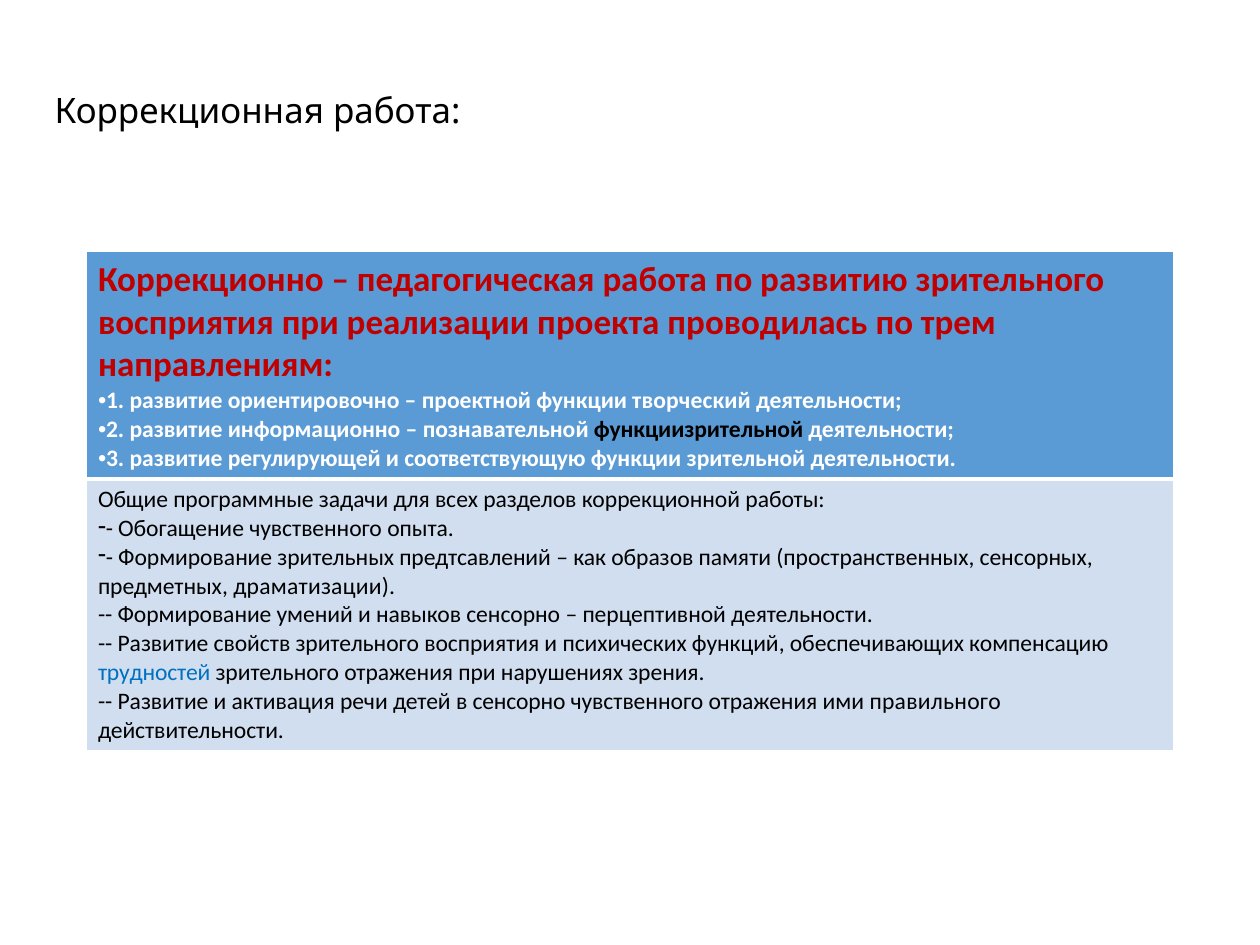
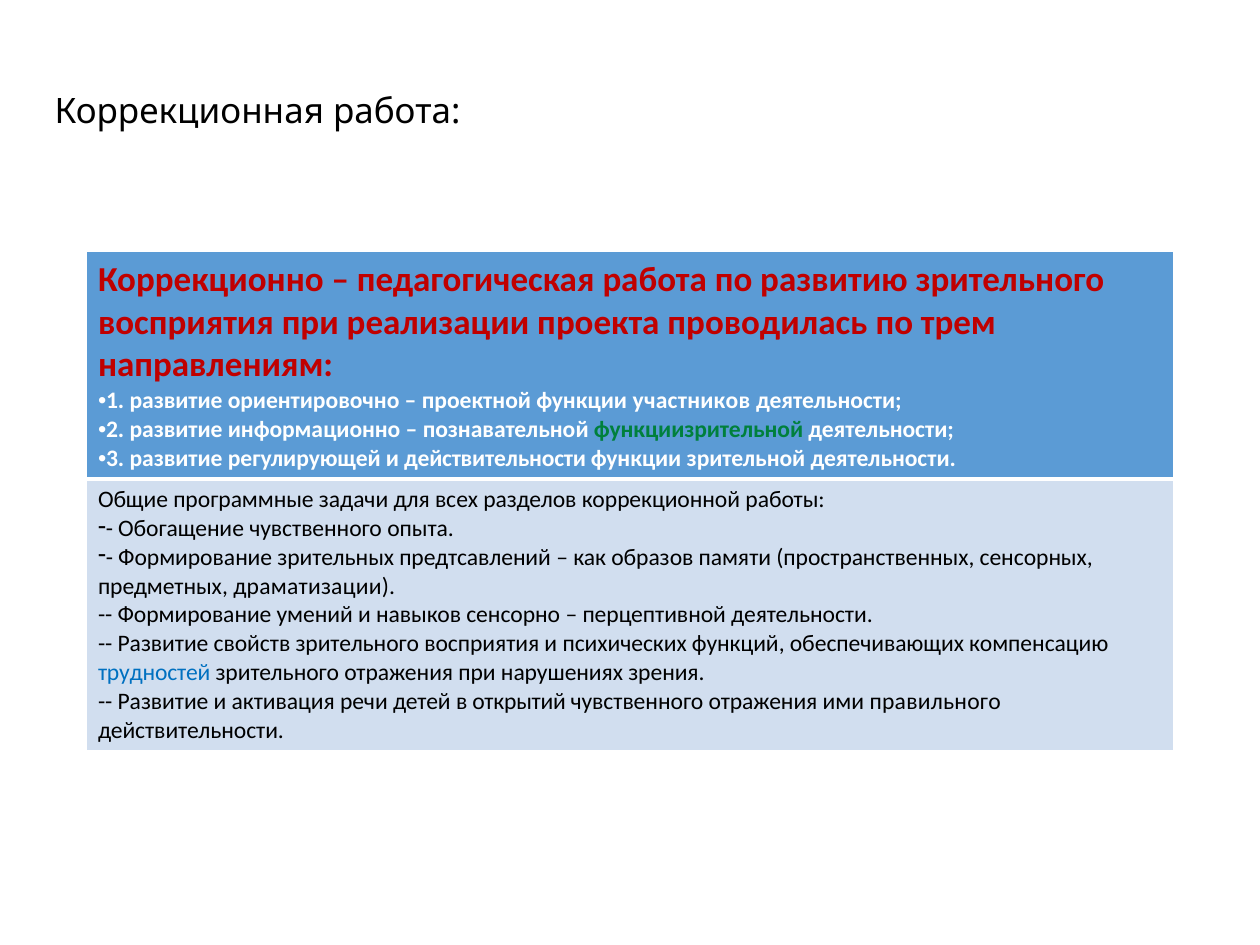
творческий: творческий -> участников
функциизрительной colour: black -> green
и соответствующую: соответствующую -> действительности
в сенсорно: сенсорно -> открытий
